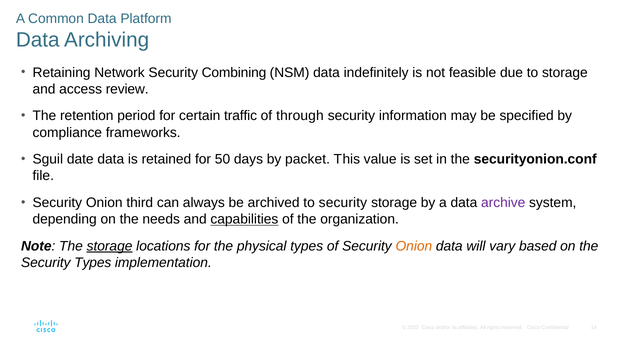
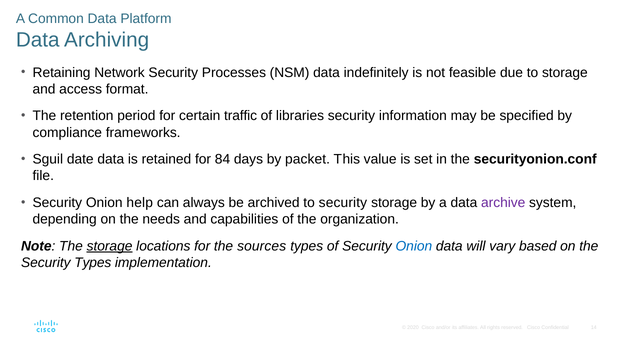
Combining: Combining -> Processes
review: review -> format
through: through -> libraries
50: 50 -> 84
third: third -> help
capabilities underline: present -> none
physical: physical -> sources
Onion at (414, 246) colour: orange -> blue
